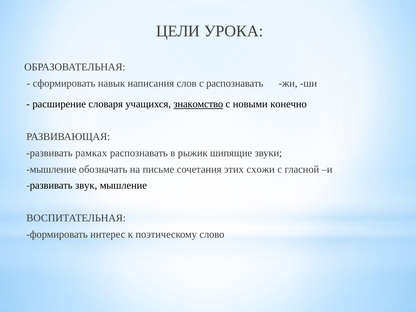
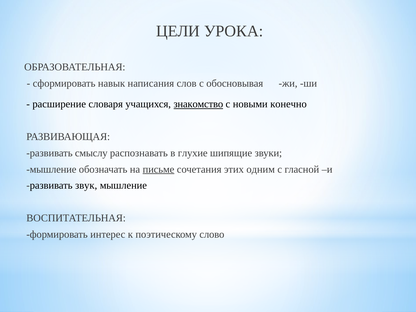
с распознавать: распознавать -> обосновывая
рамках: рамках -> смыслу
рыжик: рыжик -> глухие
письме underline: none -> present
схожи: схожи -> одним
